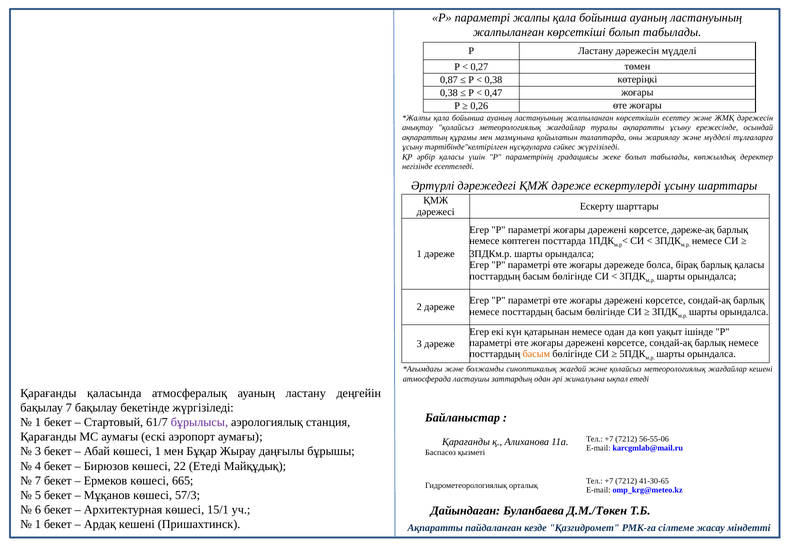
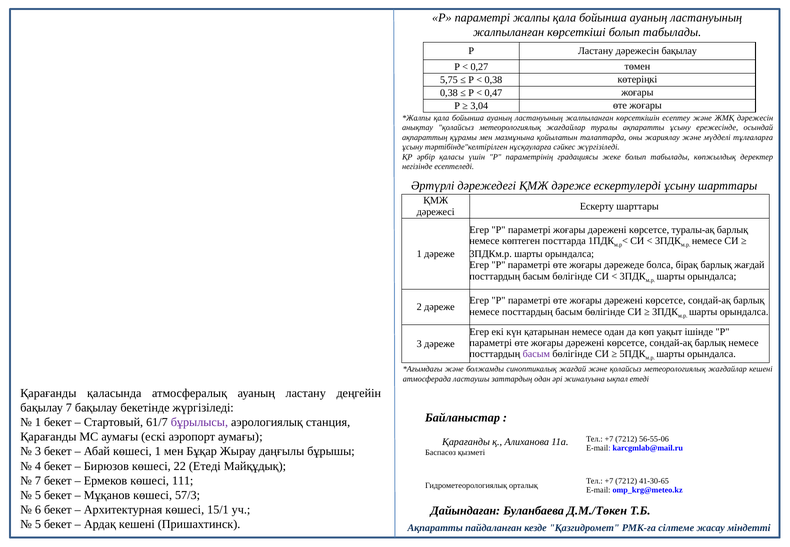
дәрежесін мүдделі: мүдделі -> бақылау
0,87: 0,87 -> 5,75
0,26: 0,26 -> 3,04
дәреже-ақ: дәреже-ақ -> туралы-ақ
барлық қаласы: қаласы -> жағдай
басым at (536, 354) colour: orange -> purple
665: 665 -> 111
1 at (38, 524): 1 -> 5
